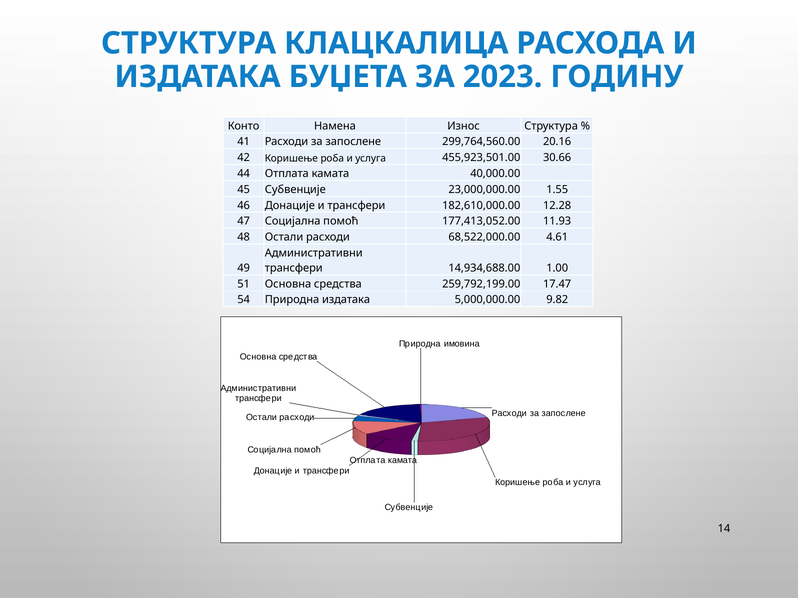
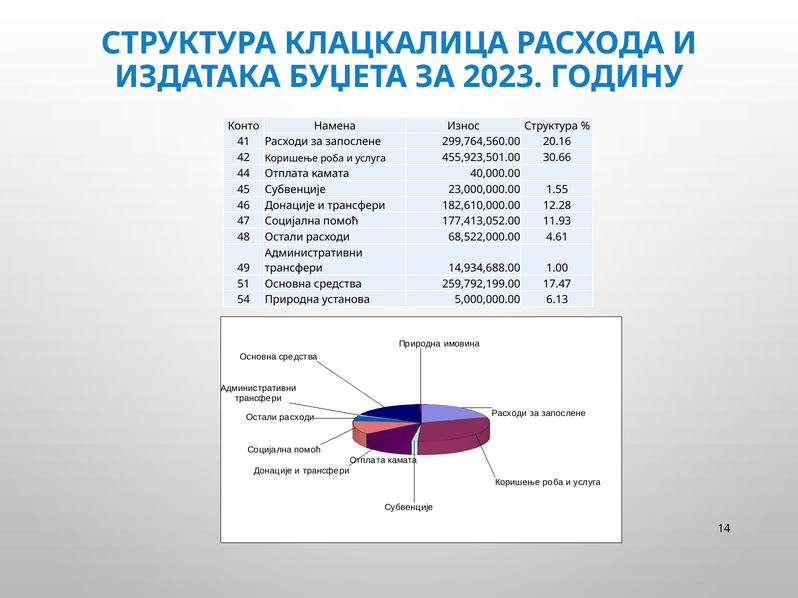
Природна издатака: издатака -> установа
9.82: 9.82 -> 6.13
